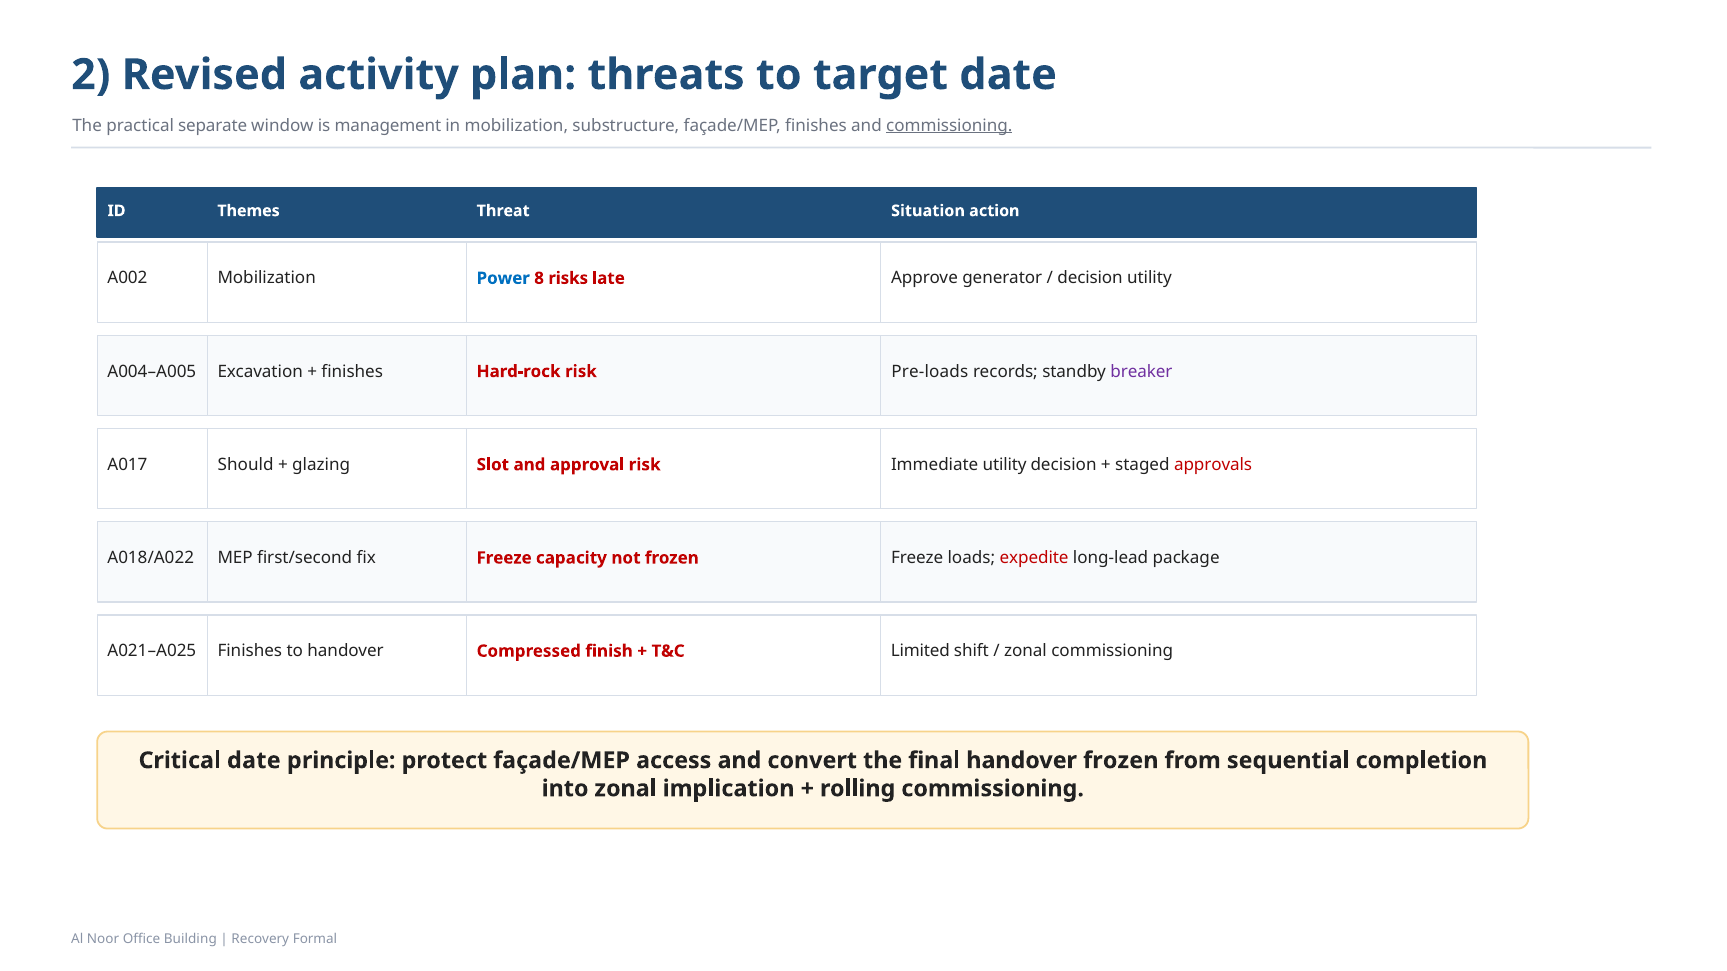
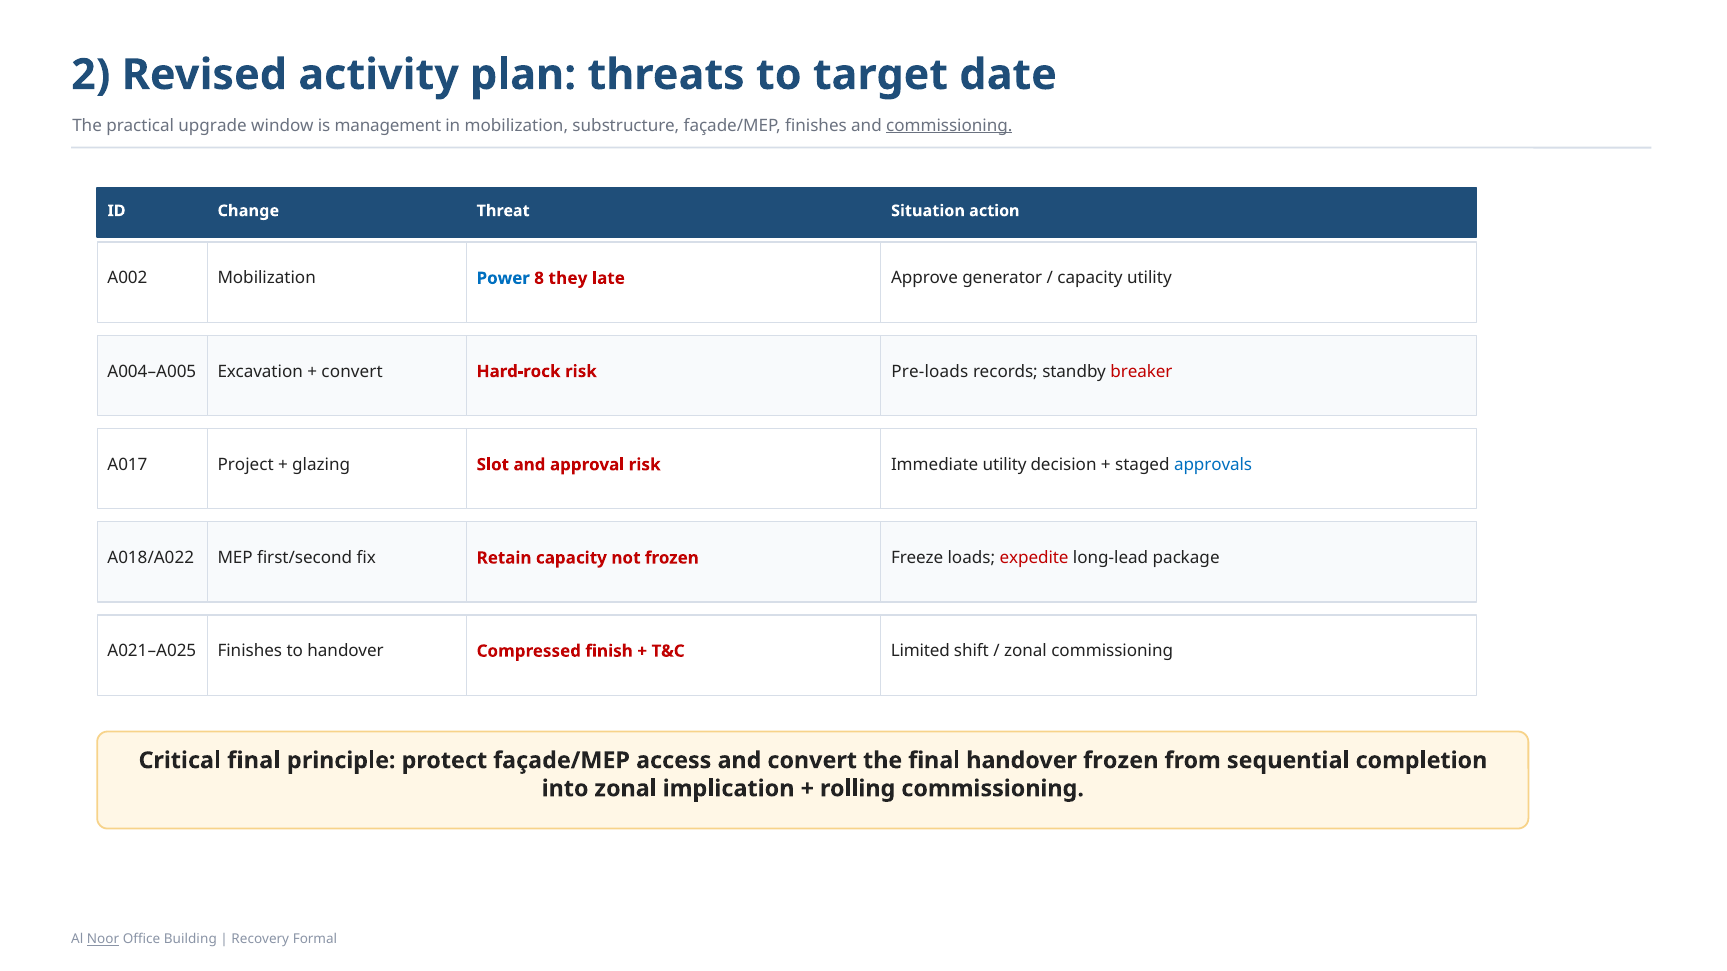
separate: separate -> upgrade
Themes: Themes -> Change
risks: risks -> they
decision at (1090, 278): decision -> capacity
finishes at (352, 372): finishes -> convert
breaker colour: purple -> red
Should: Should -> Project
approvals colour: red -> blue
fix Freeze: Freeze -> Retain
Critical date: date -> final
Noor underline: none -> present
